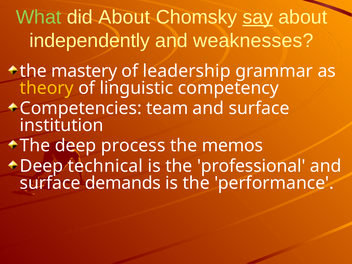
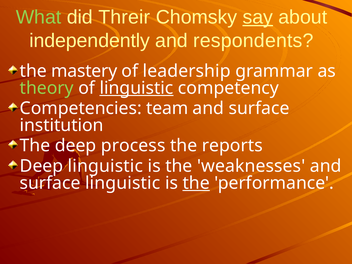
did About: About -> Threir
weaknesses: weaknesses -> respondents
theory colour: yellow -> light green
linguistic at (136, 88) underline: none -> present
memos: memos -> reports
Deep technical: technical -> linguistic
professional: professional -> weaknesses
surface demands: demands -> linguistic
the at (196, 183) underline: none -> present
